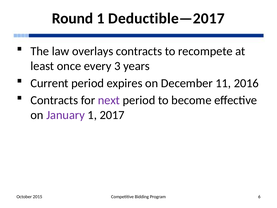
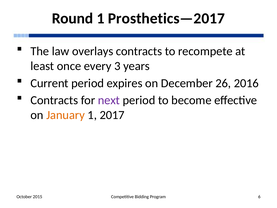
Deductible—2017: Deductible—2017 -> Prosthetics—2017
11: 11 -> 26
January colour: purple -> orange
